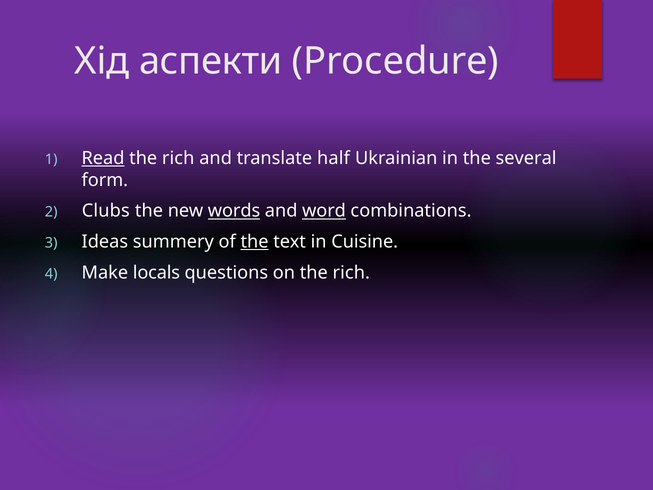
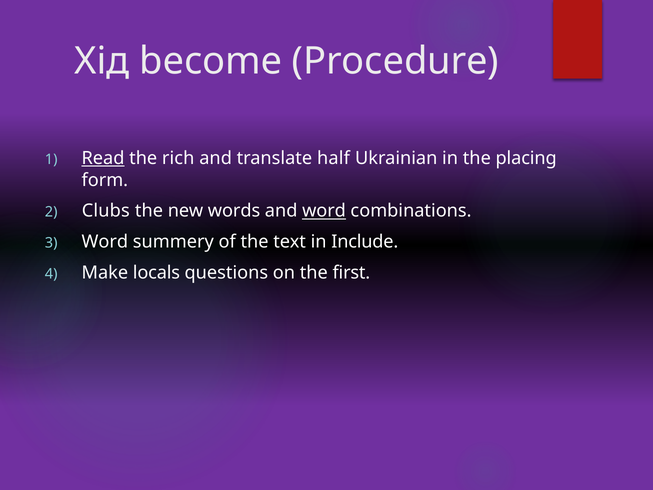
аспекти: аспекти -> become
several: several -> placing
words underline: present -> none
Ideas at (105, 242): Ideas -> Word
the at (255, 242) underline: present -> none
Cuisine: Cuisine -> Include
on the rich: rich -> first
